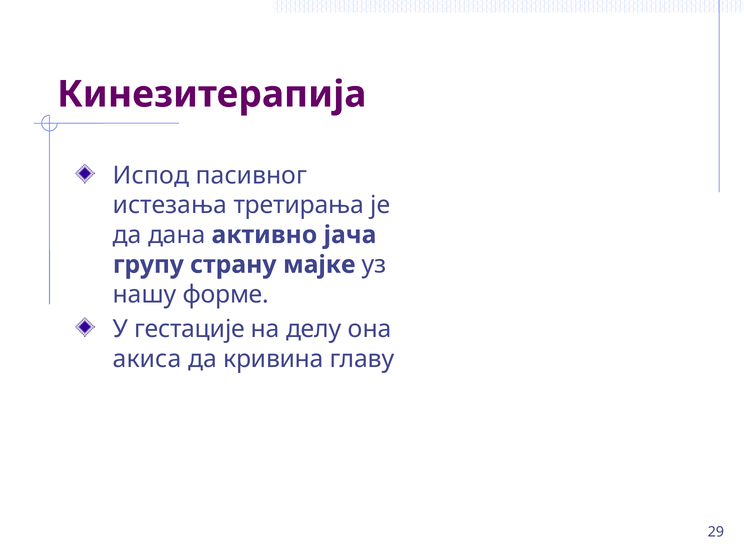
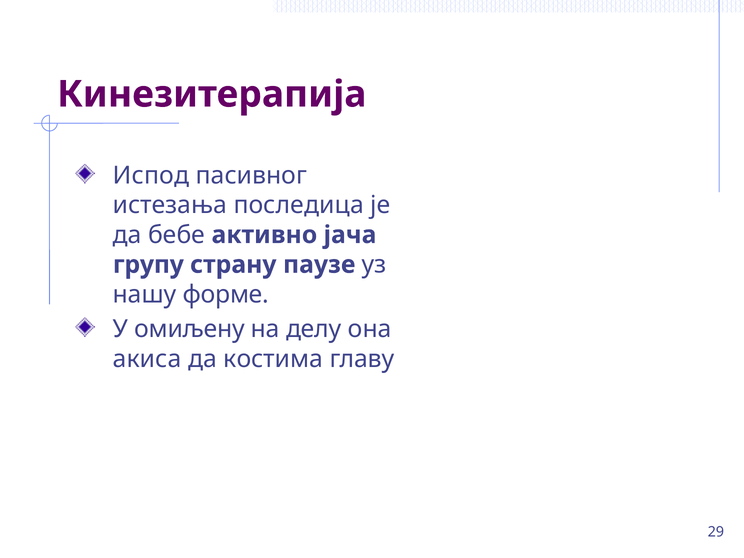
третирања: третирања -> последица
дана: дана -> бебе
мајке: мајке -> паузе
гестације: гестације -> омиљену
кривина: кривина -> костима
